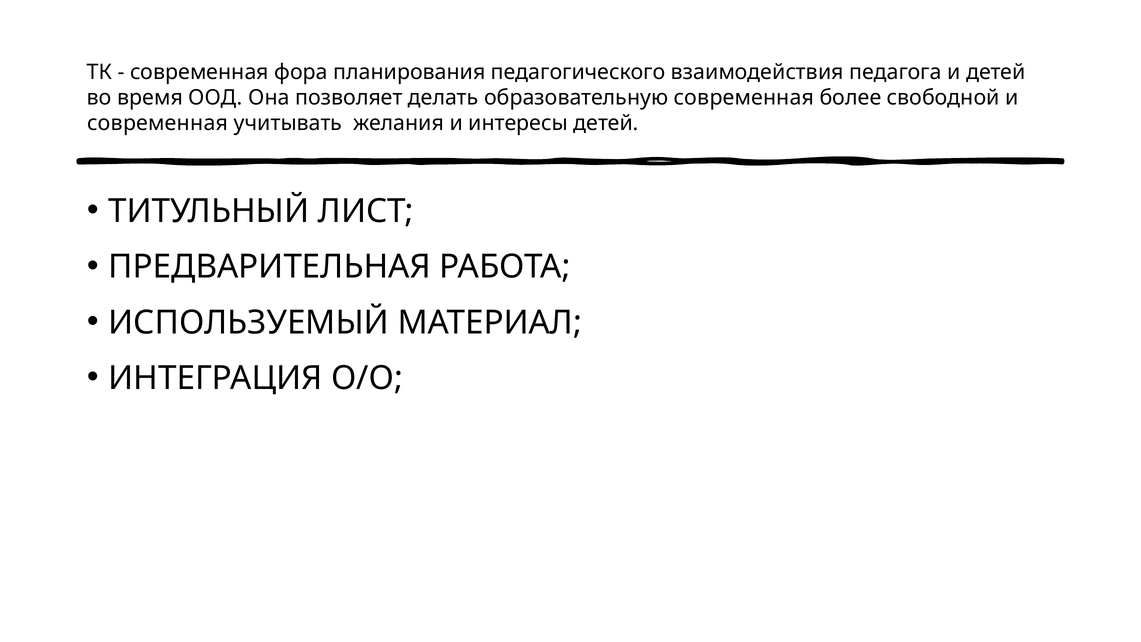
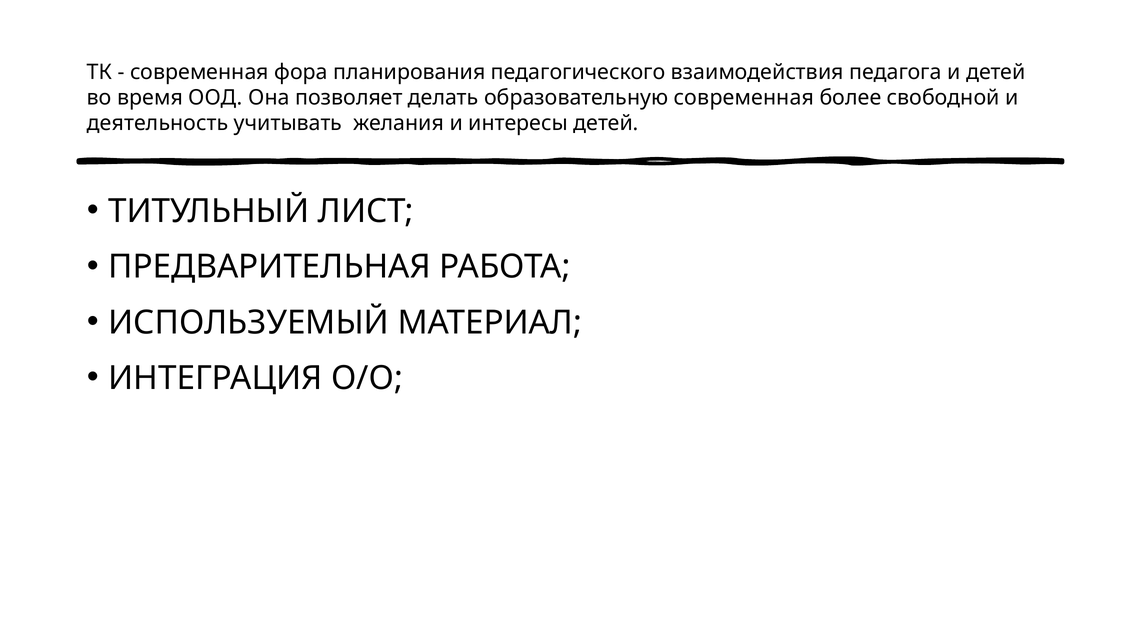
современная at (158, 123): современная -> деятельность
